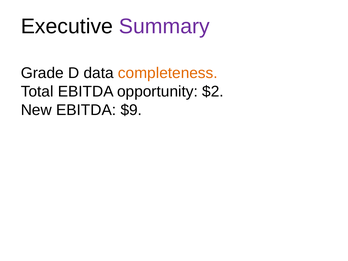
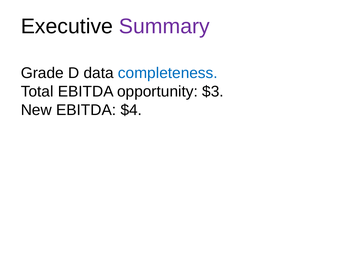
completeness colour: orange -> blue
$2: $2 -> $3
$9: $9 -> $4
